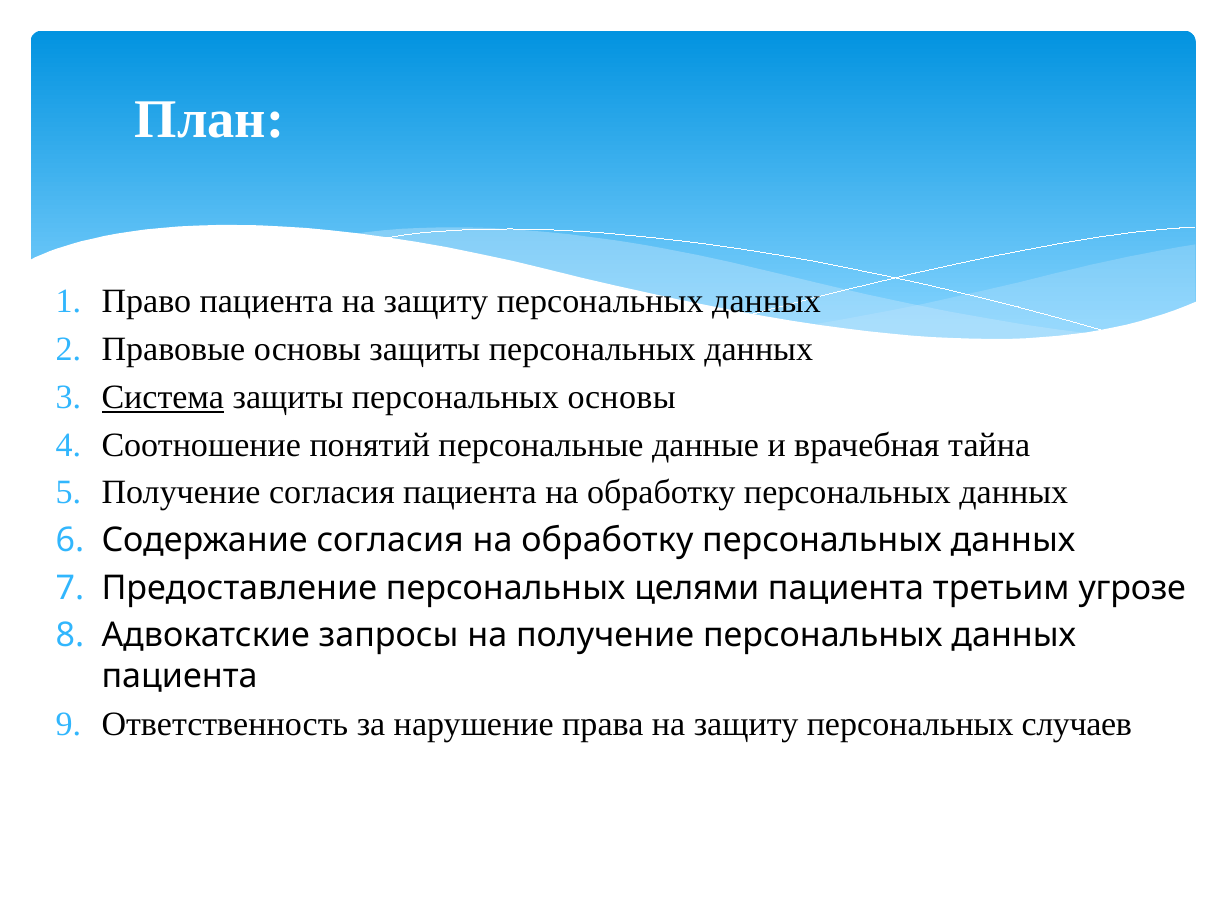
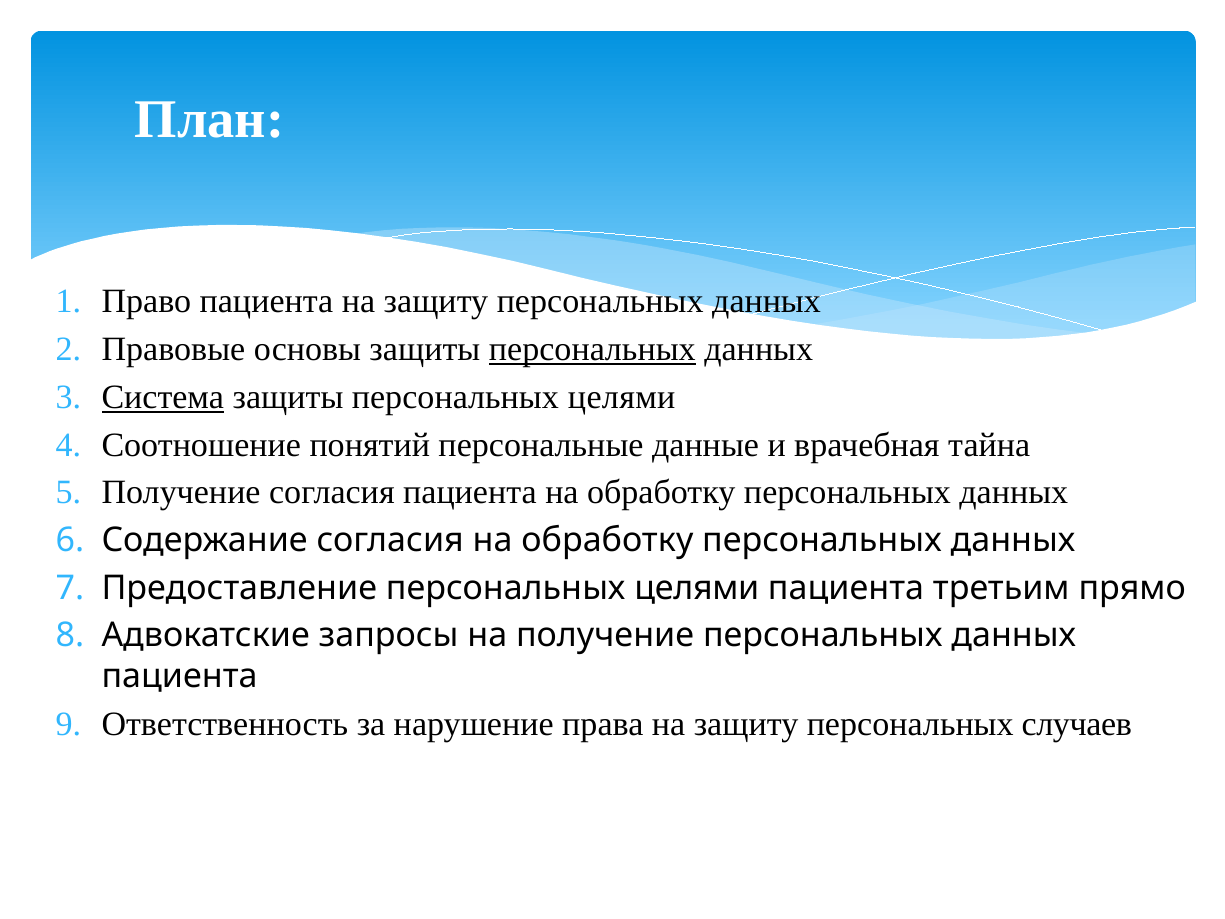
персональных at (592, 349) underline: none -> present
защиты персональных основы: основы -> целями
угрозе: угрозе -> прямо
